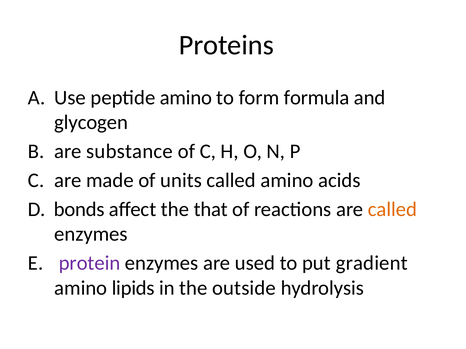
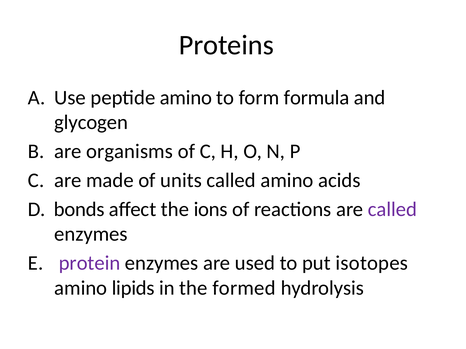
substance: substance -> organisms
that: that -> ions
called at (393, 210) colour: orange -> purple
gradient: gradient -> isotopes
outside: outside -> formed
